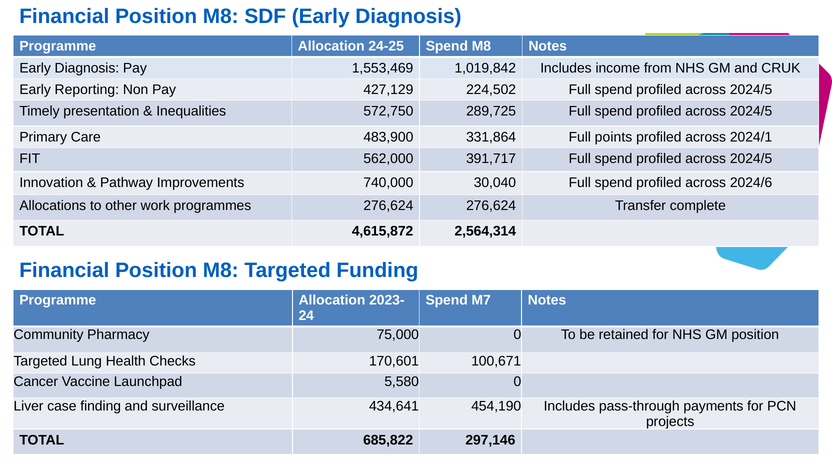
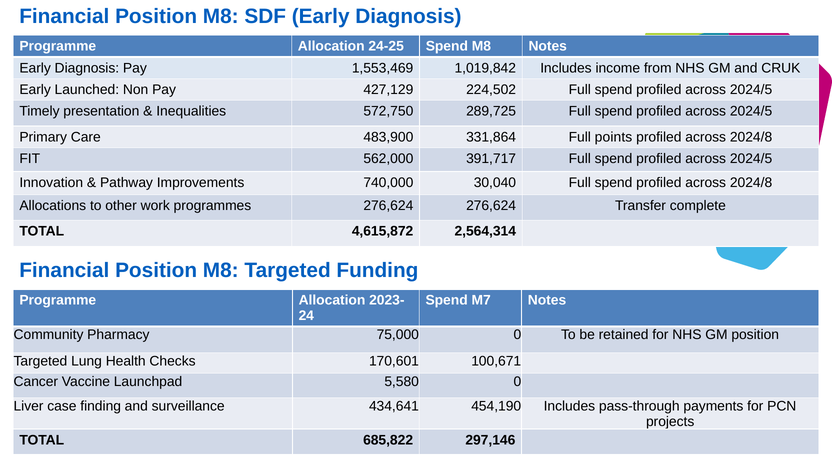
Reporting: Reporting -> Launched
2024/1 at (751, 137): 2024/1 -> 2024/8
spend profiled across 2024/6: 2024/6 -> 2024/8
